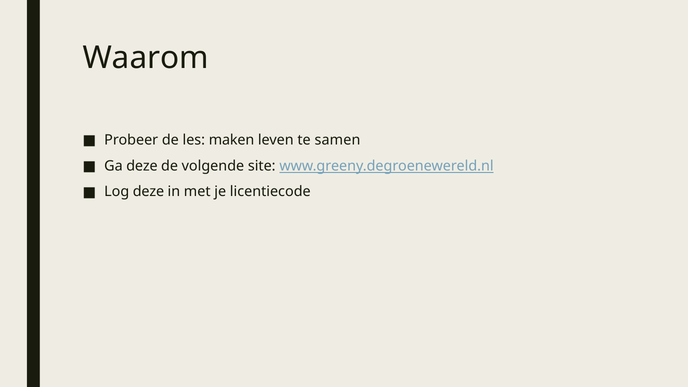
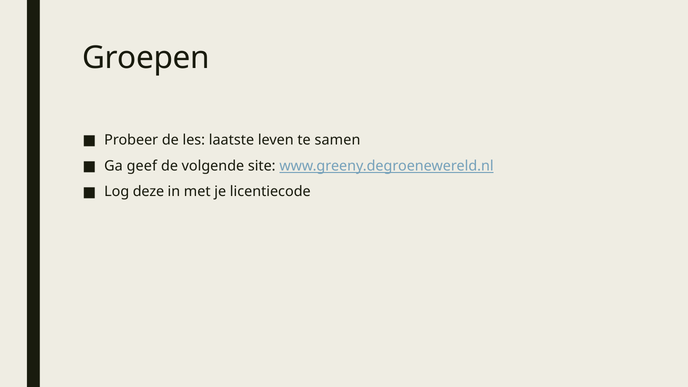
Waarom: Waarom -> Groepen
maken: maken -> laatste
Ga deze: deze -> geef
